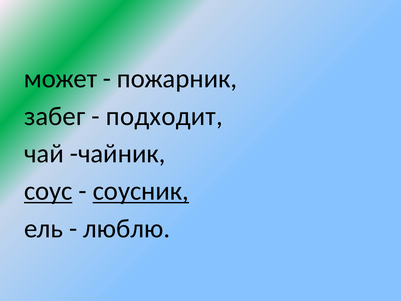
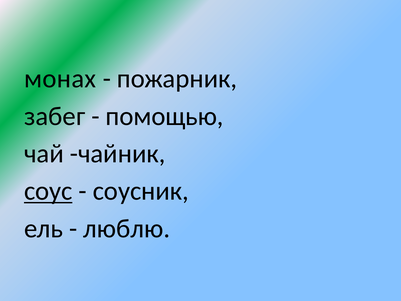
может: может -> монах
подходит: подходит -> помощью
соусник underline: present -> none
